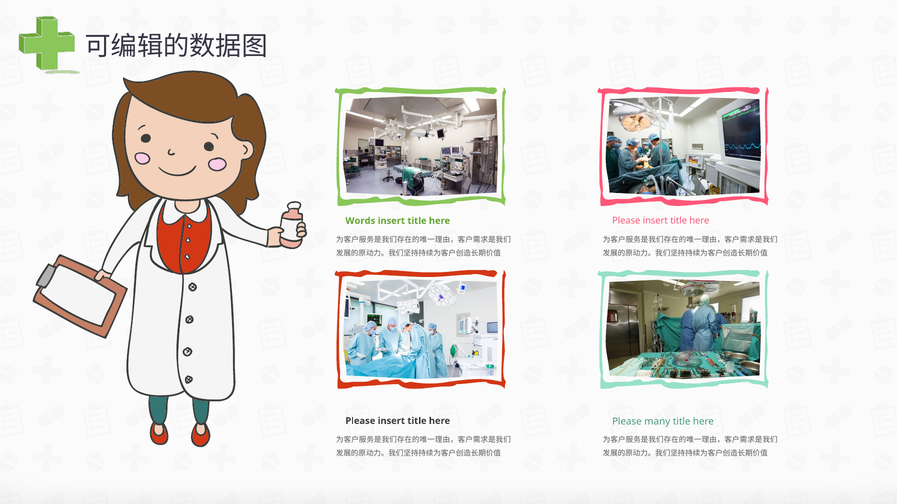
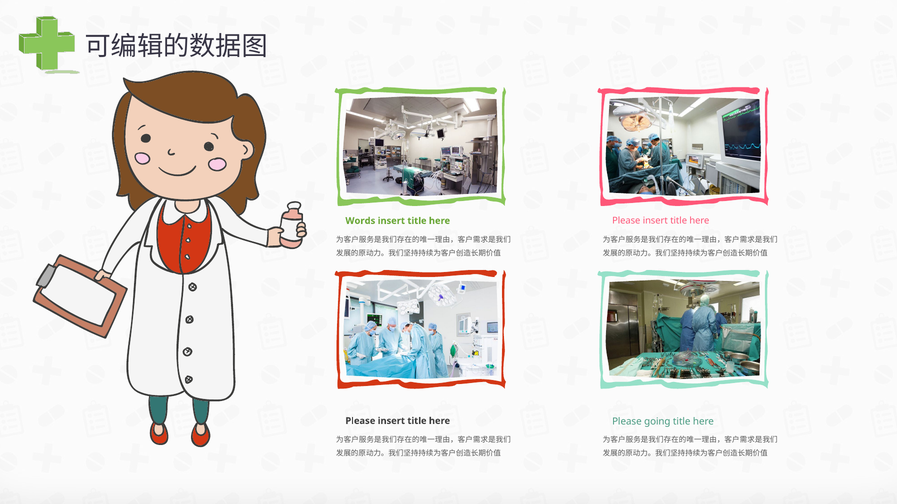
many: many -> going
